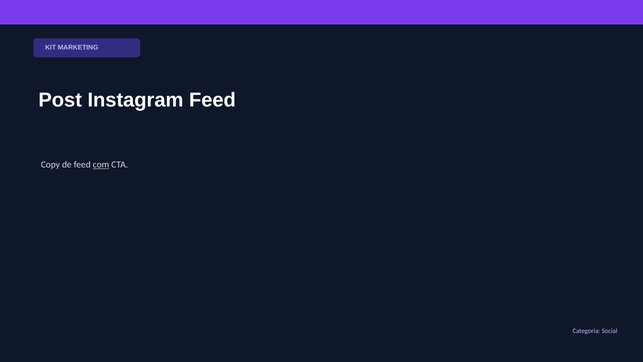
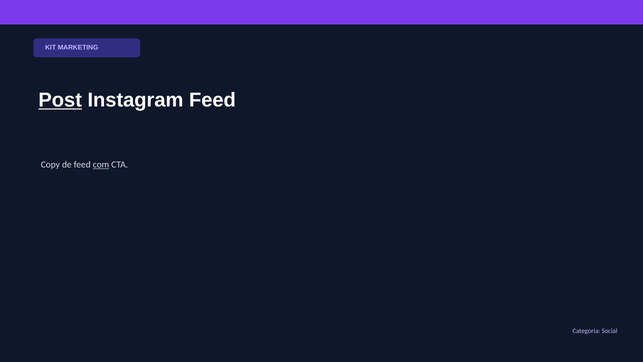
Post underline: none -> present
